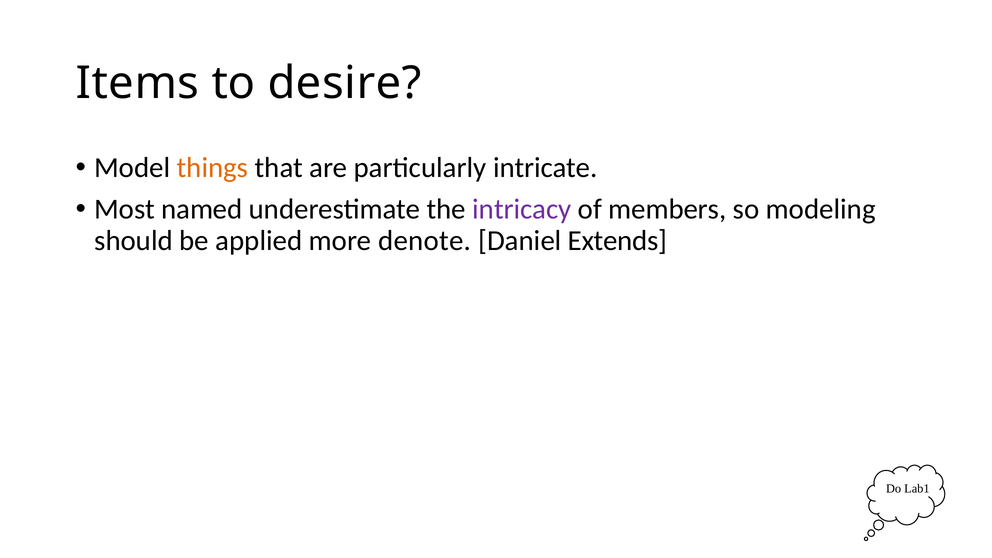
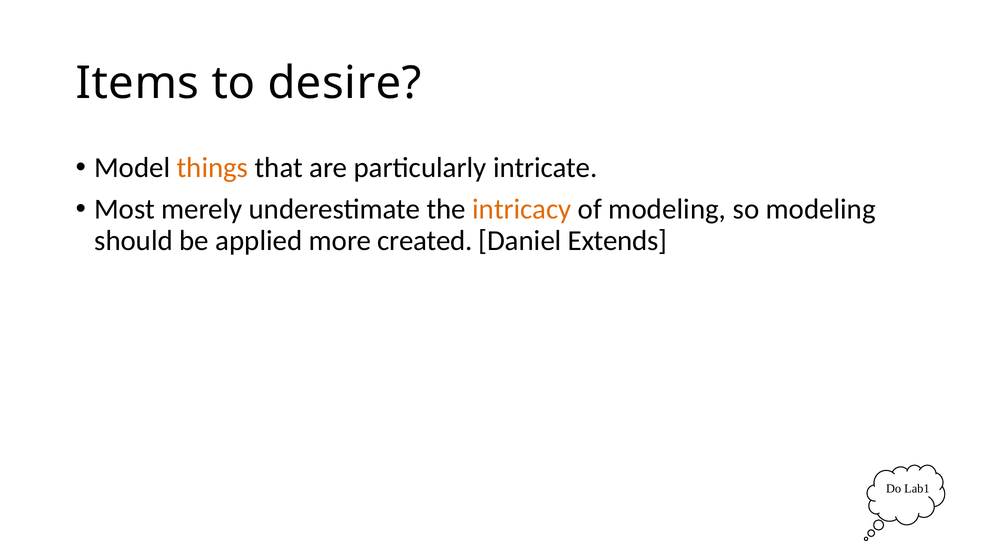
named: named -> merely
intricacy colour: purple -> orange
of members: members -> modeling
denote: denote -> created
